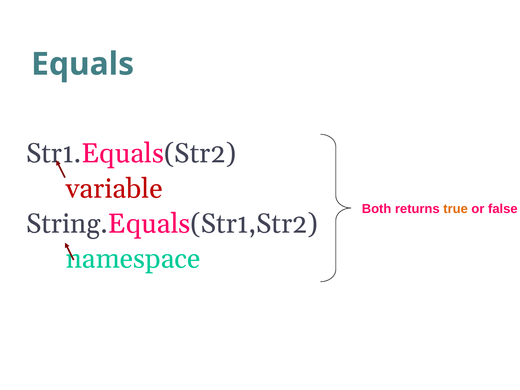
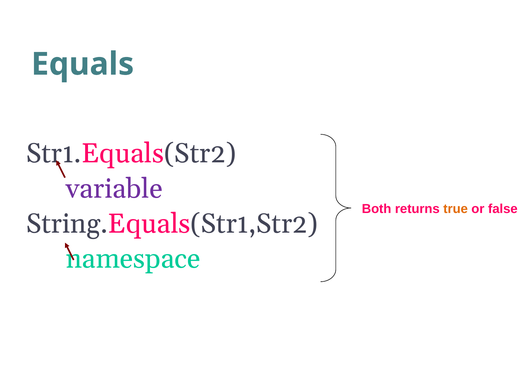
variable colour: red -> purple
